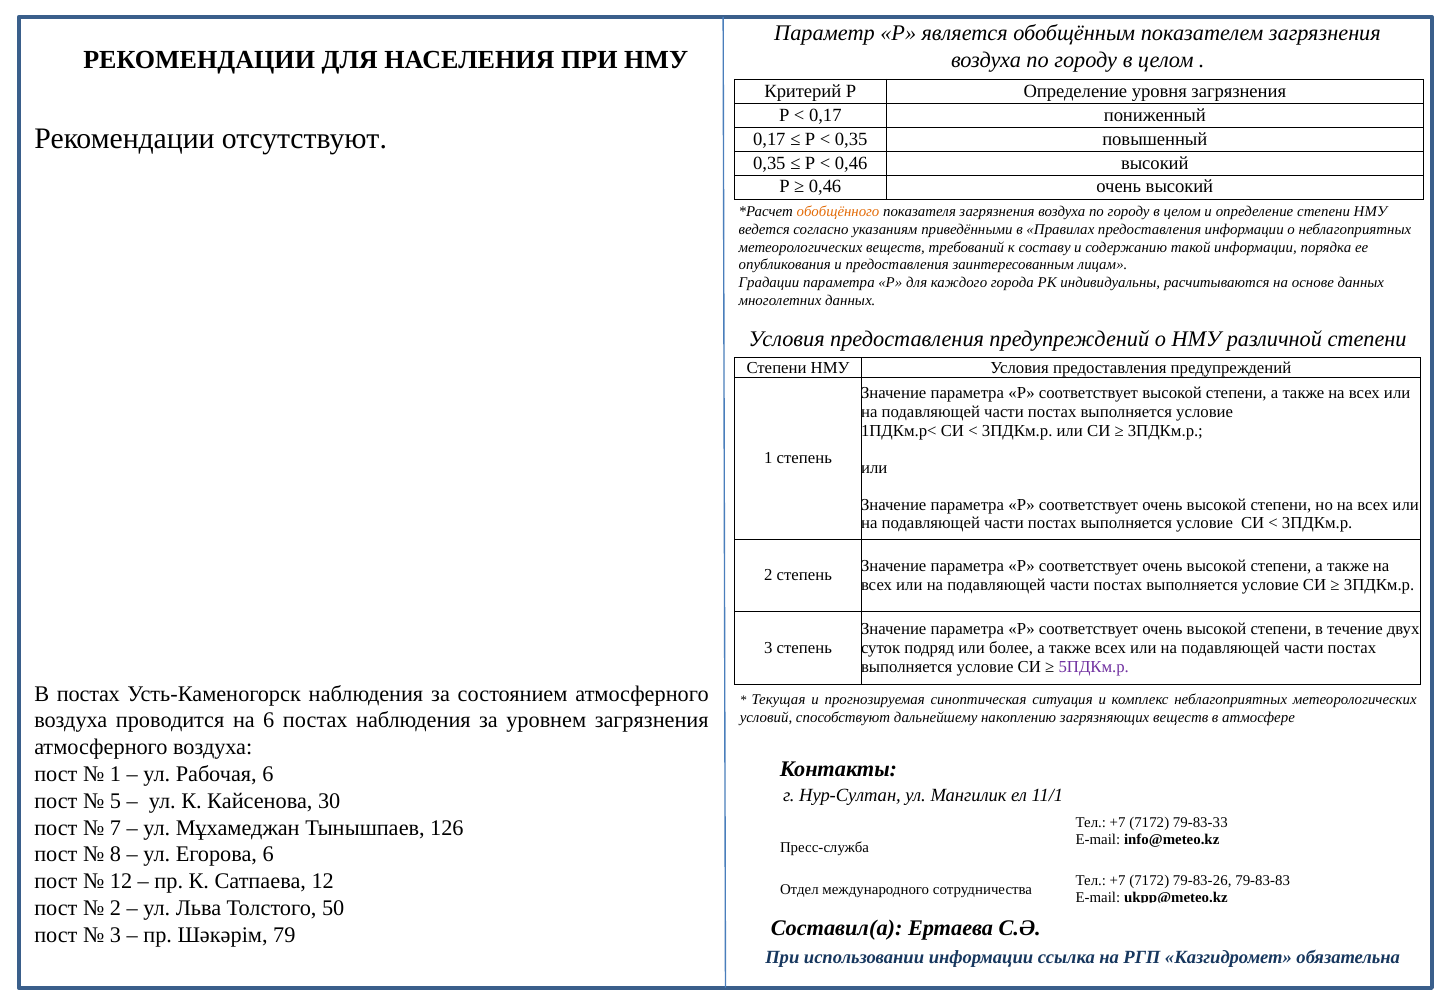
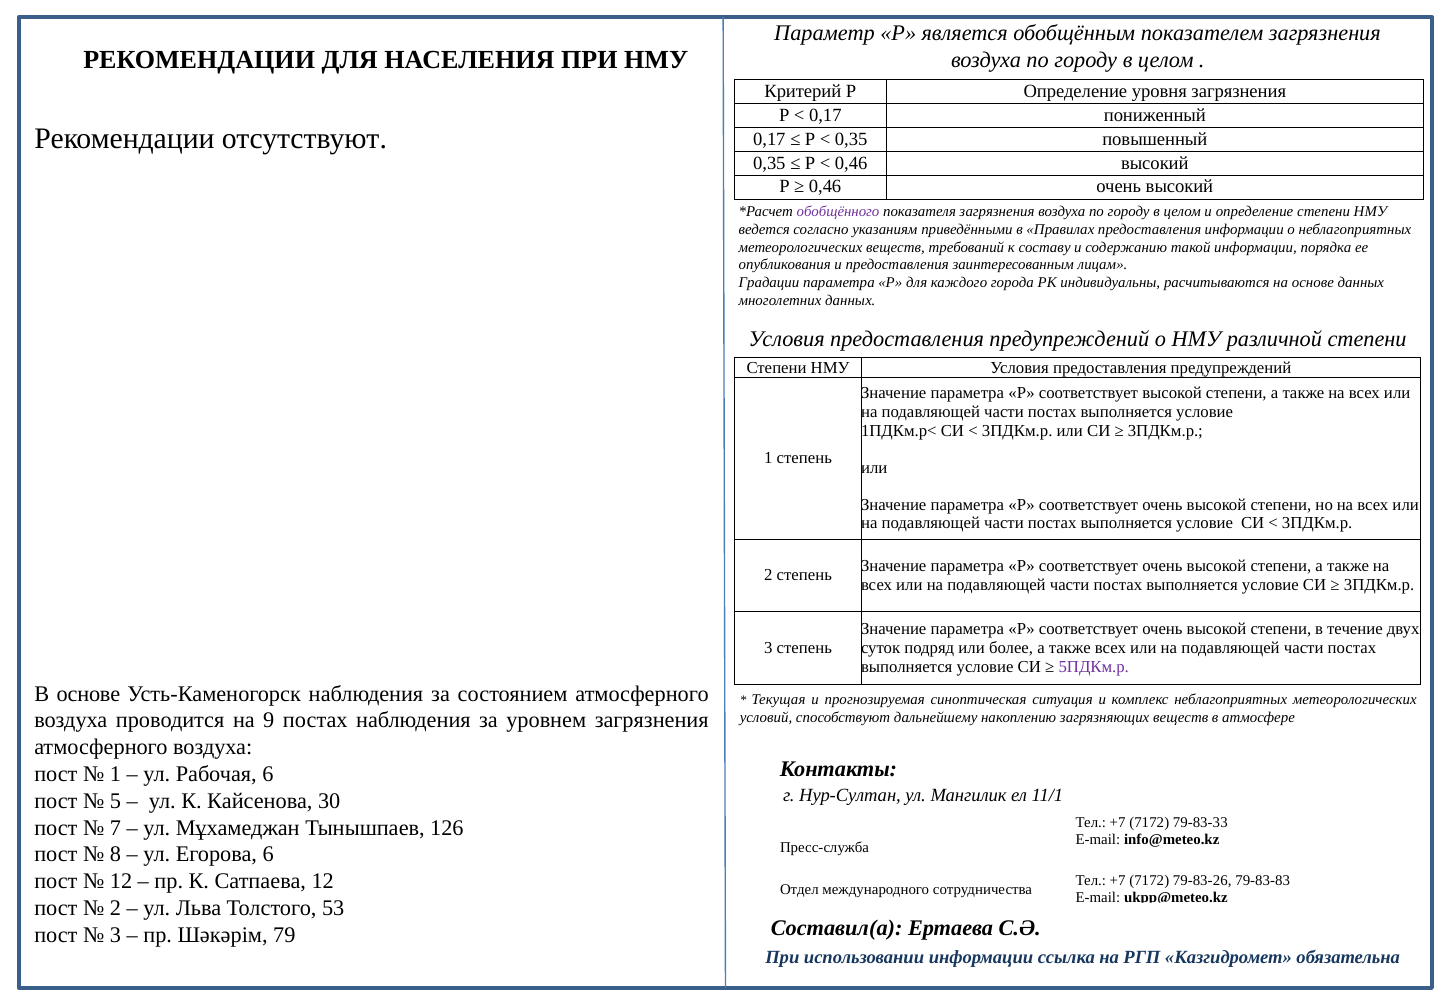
обобщённого colour: orange -> purple
В постах: постах -> основе
на 6: 6 -> 9
50: 50 -> 53
